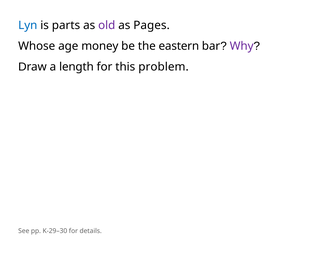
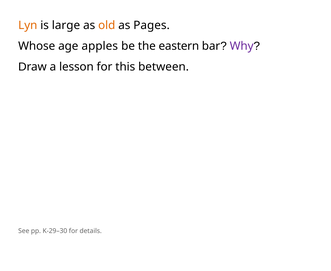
Lyn colour: blue -> orange
parts: parts -> large
old colour: purple -> orange
money: money -> apples
length: length -> lesson
problem: problem -> between
